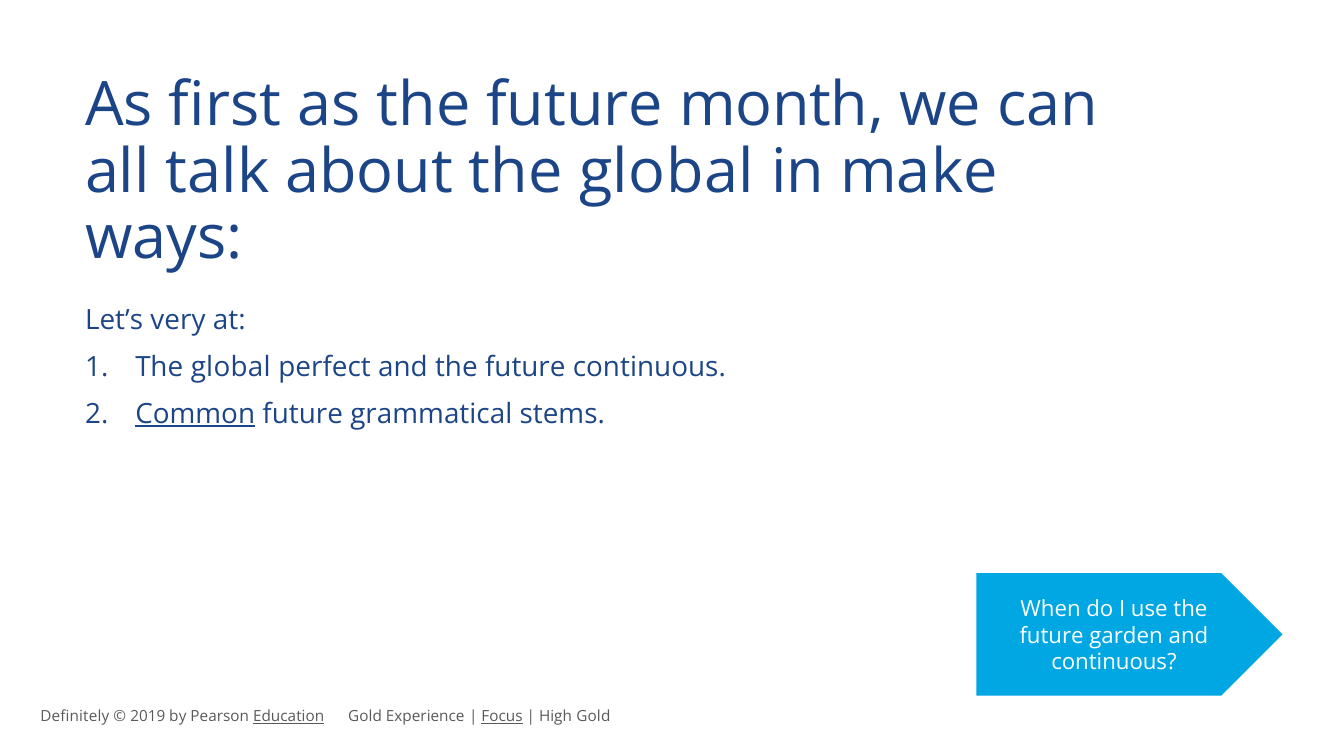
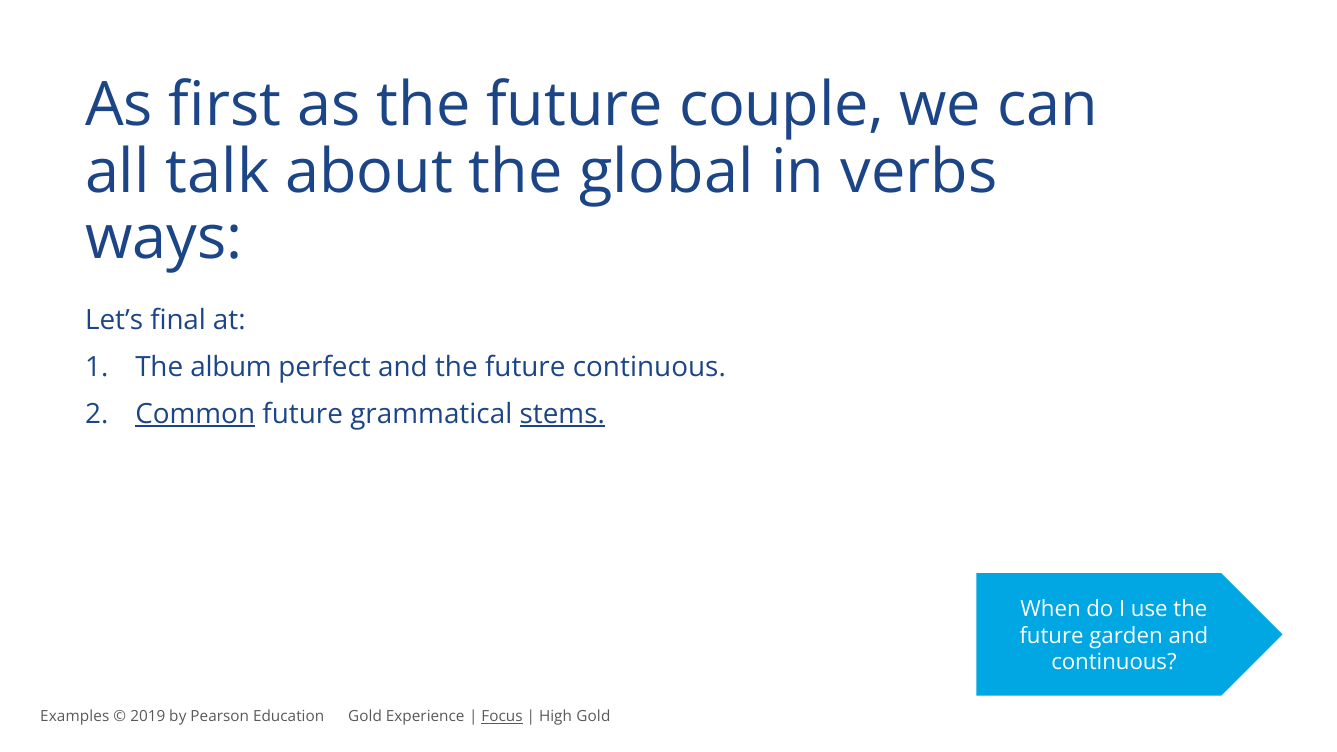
month: month -> couple
make: make -> verbs
very: very -> final
global at (231, 367): global -> album
stems underline: none -> present
Definitely: Definitely -> Examples
Education underline: present -> none
